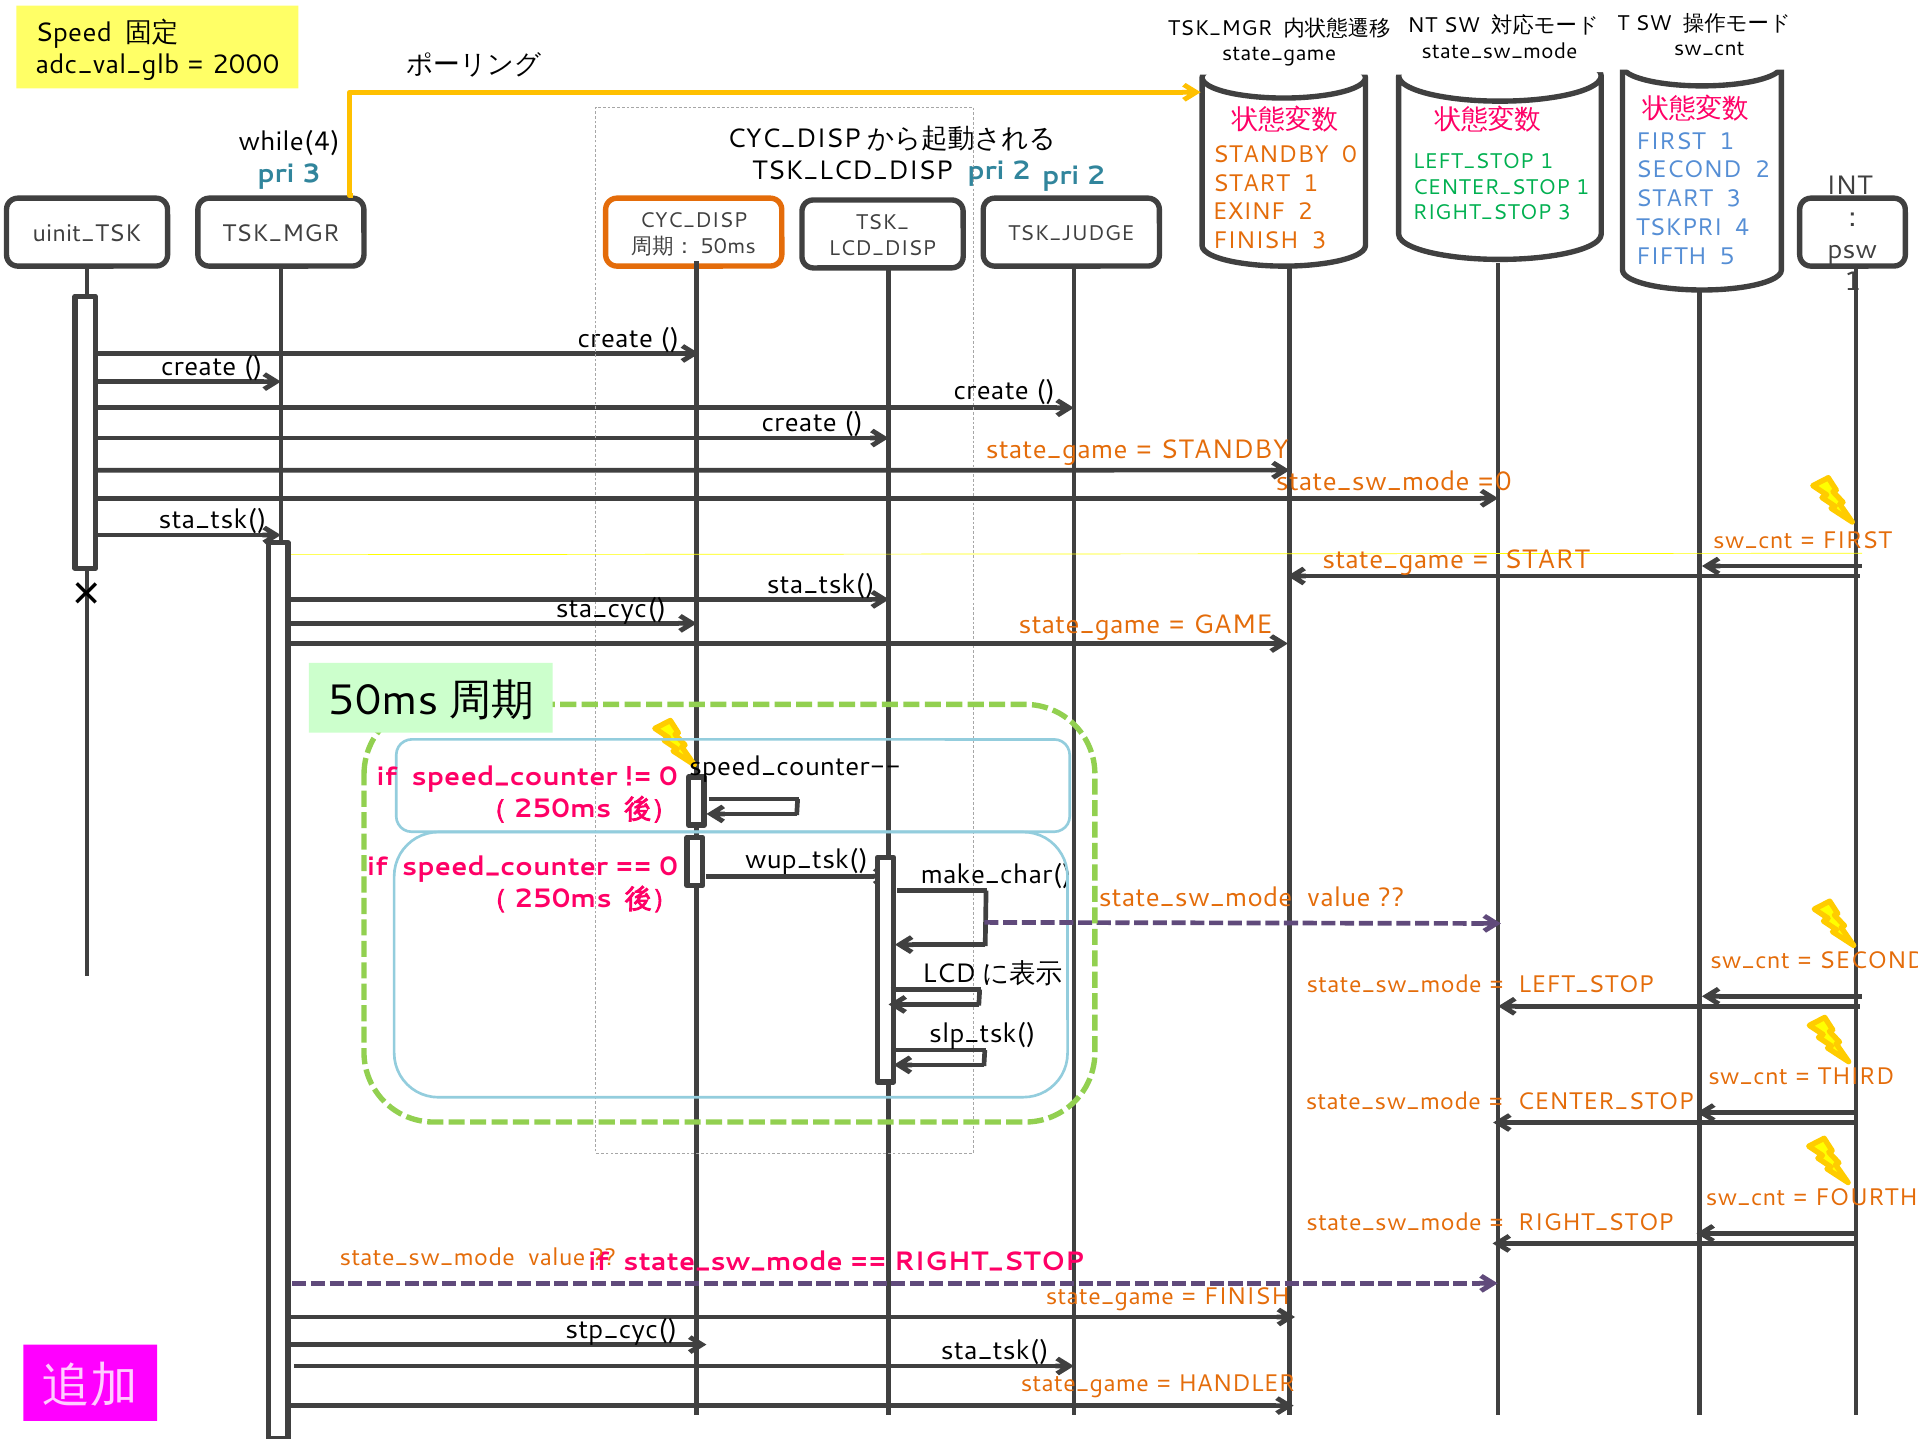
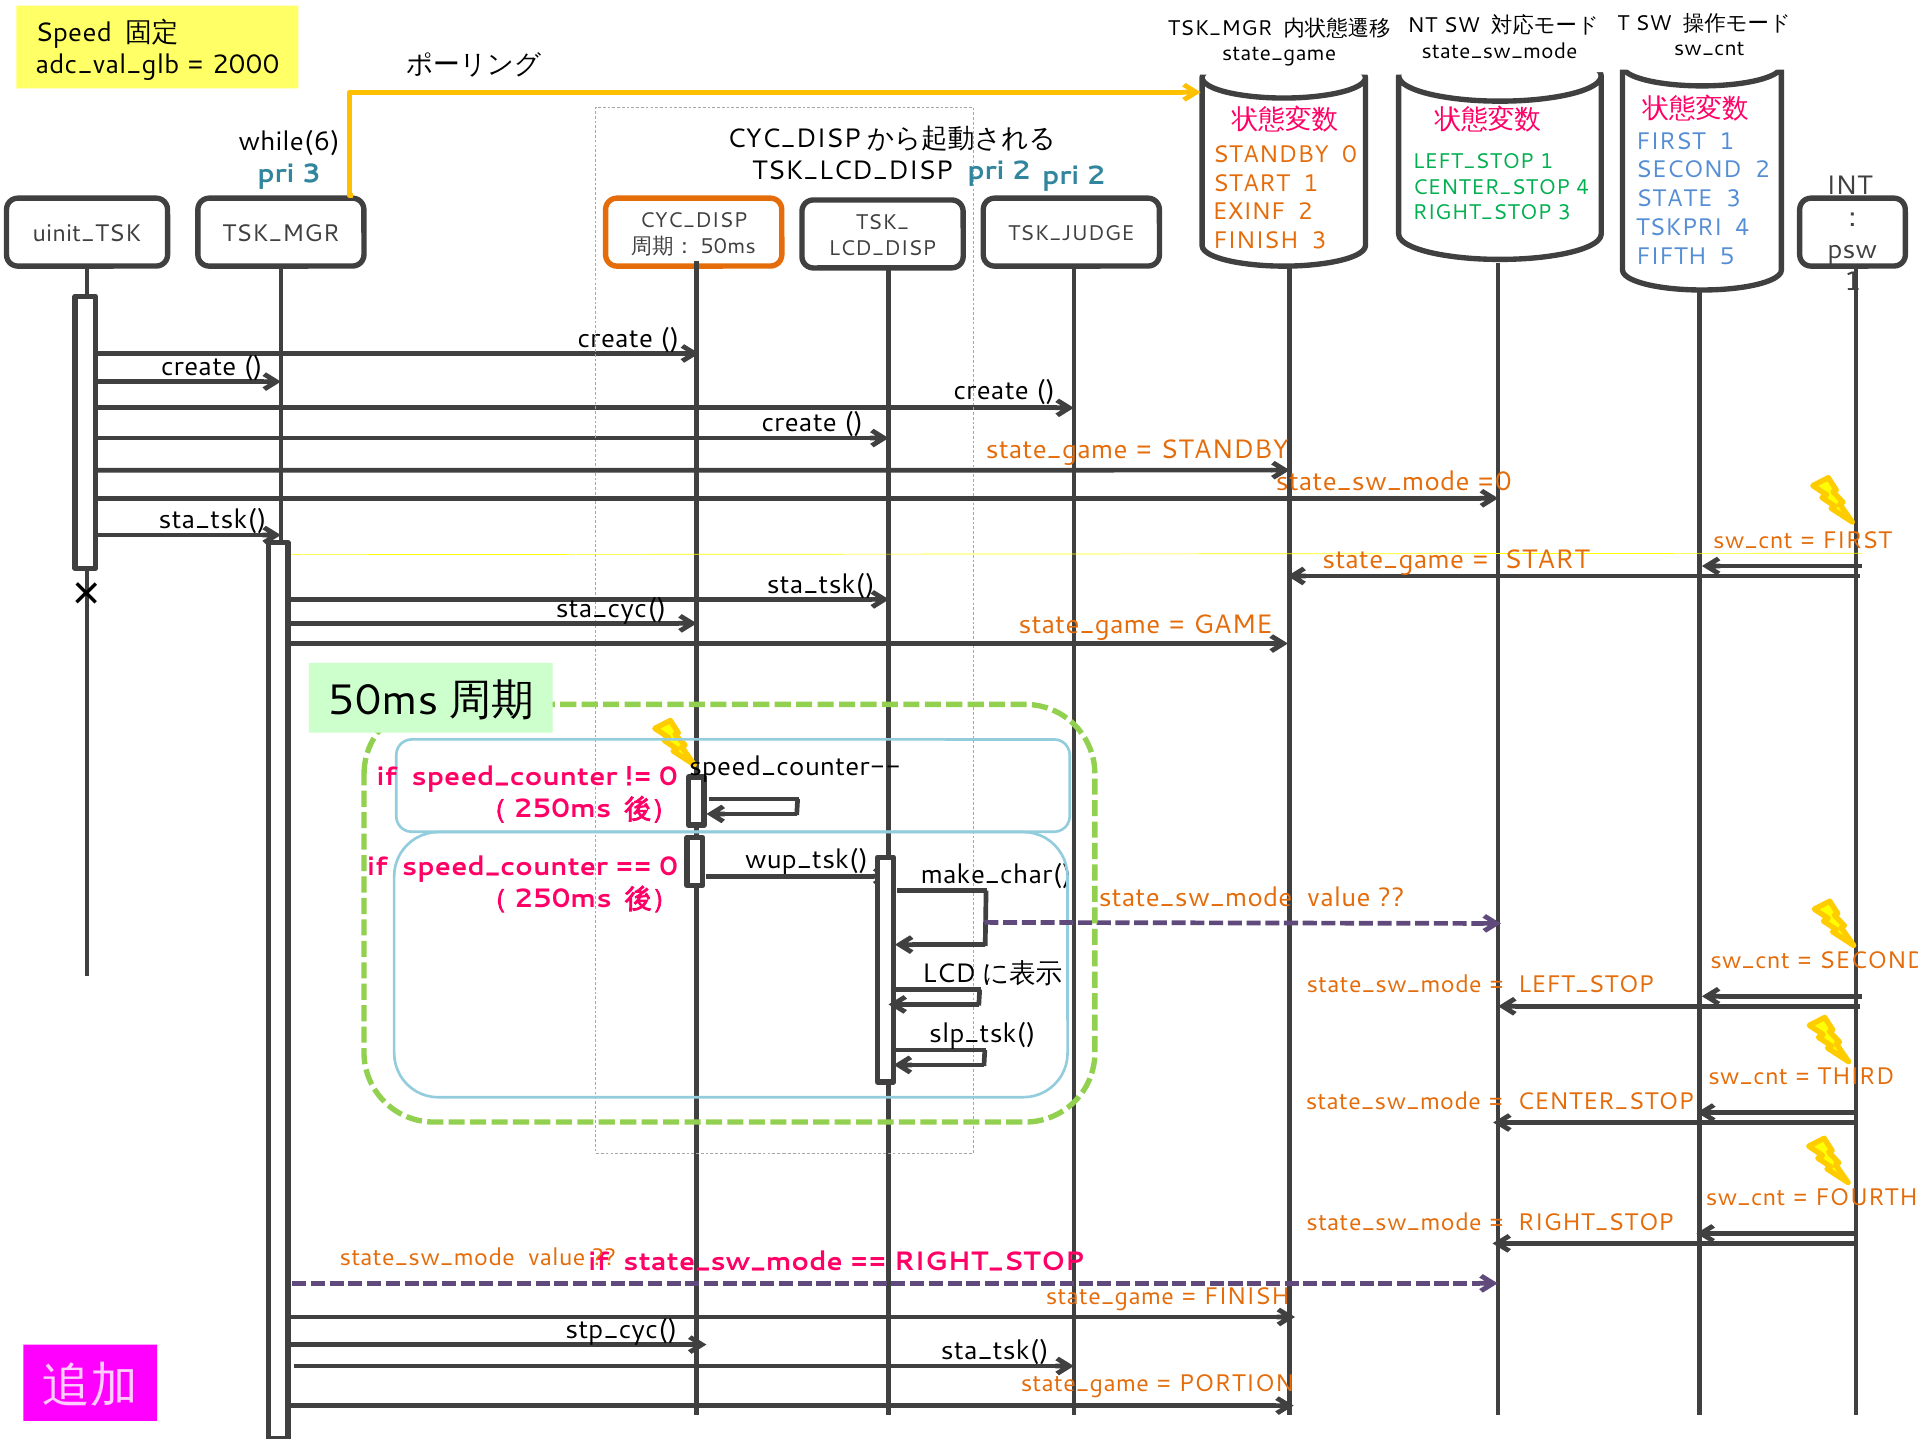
while(4: while(4 -> while(6
CENTER_STOP 1: 1 -> 4
START at (1674, 199): START -> STATE
HANDLER: HANDLER -> PORTION
